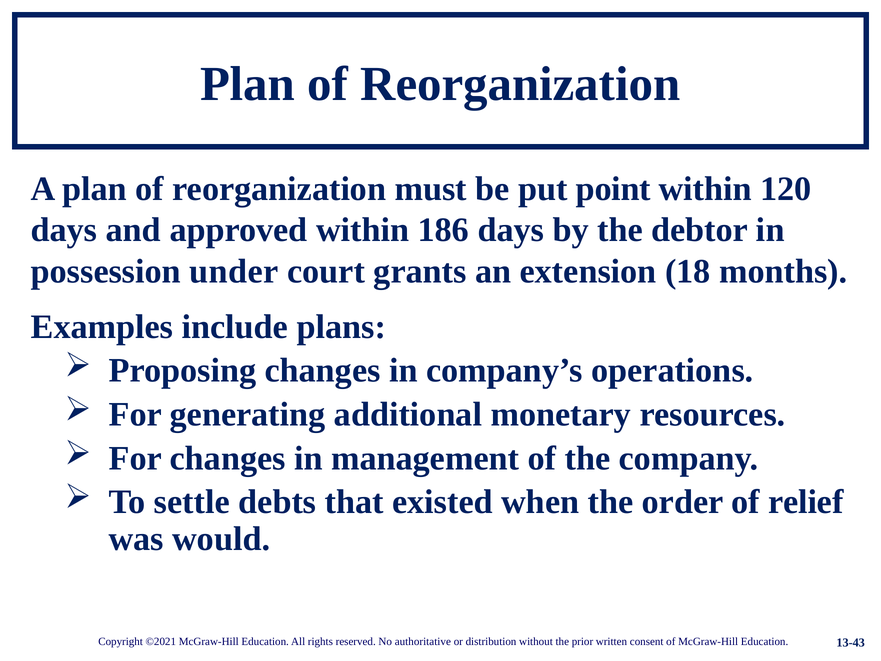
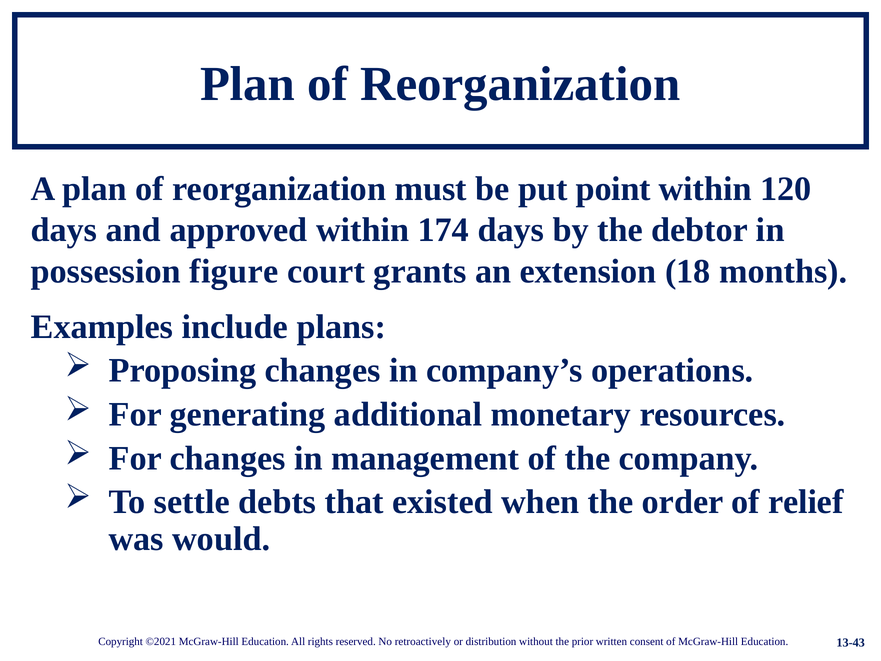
186: 186 -> 174
under: under -> figure
authoritative: authoritative -> retroactively
